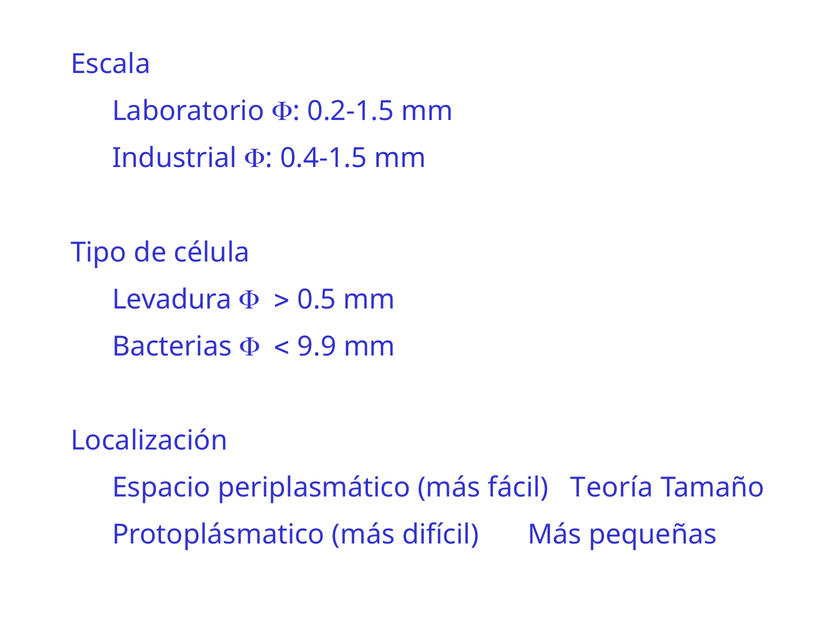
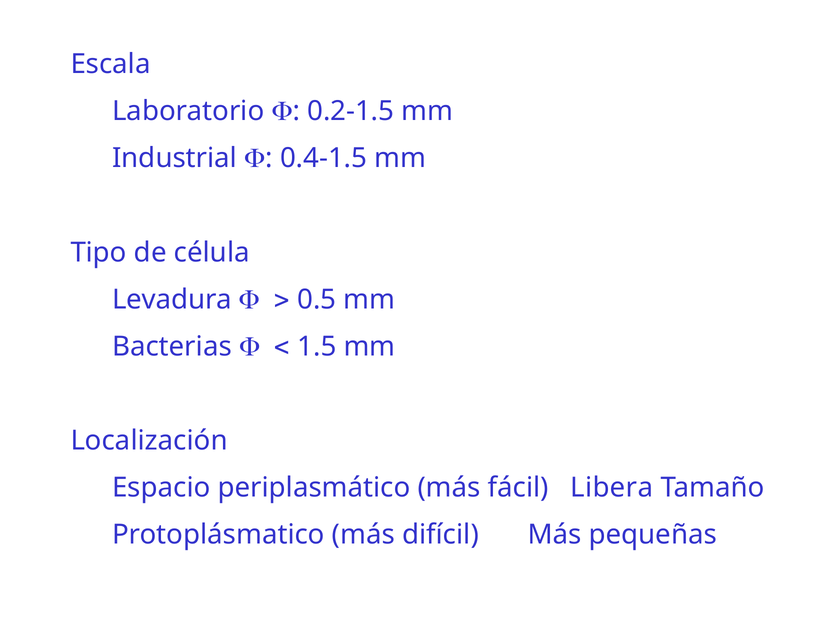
9.9: 9.9 -> 1.5
Teoría: Teoría -> Libera
